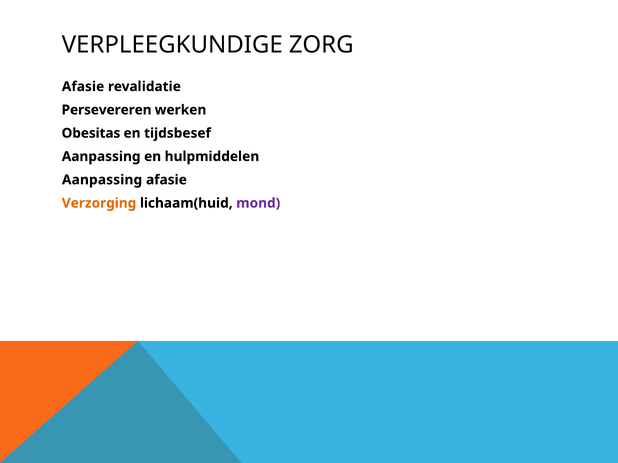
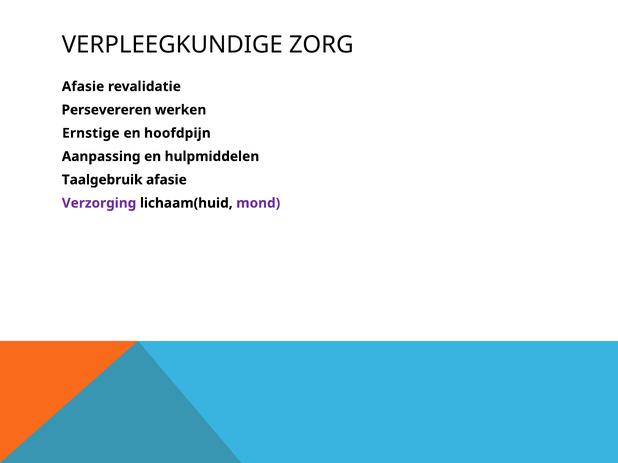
Obesitas: Obesitas -> Ernstige
tijdsbesef: tijdsbesef -> hoofdpijn
Aanpassing at (102, 180): Aanpassing -> Taalgebruik
Verzorging colour: orange -> purple
